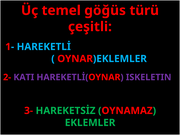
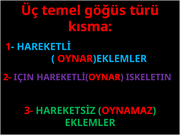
çeşitli: çeşitli -> kısma
KATI: KATI -> IÇIN
